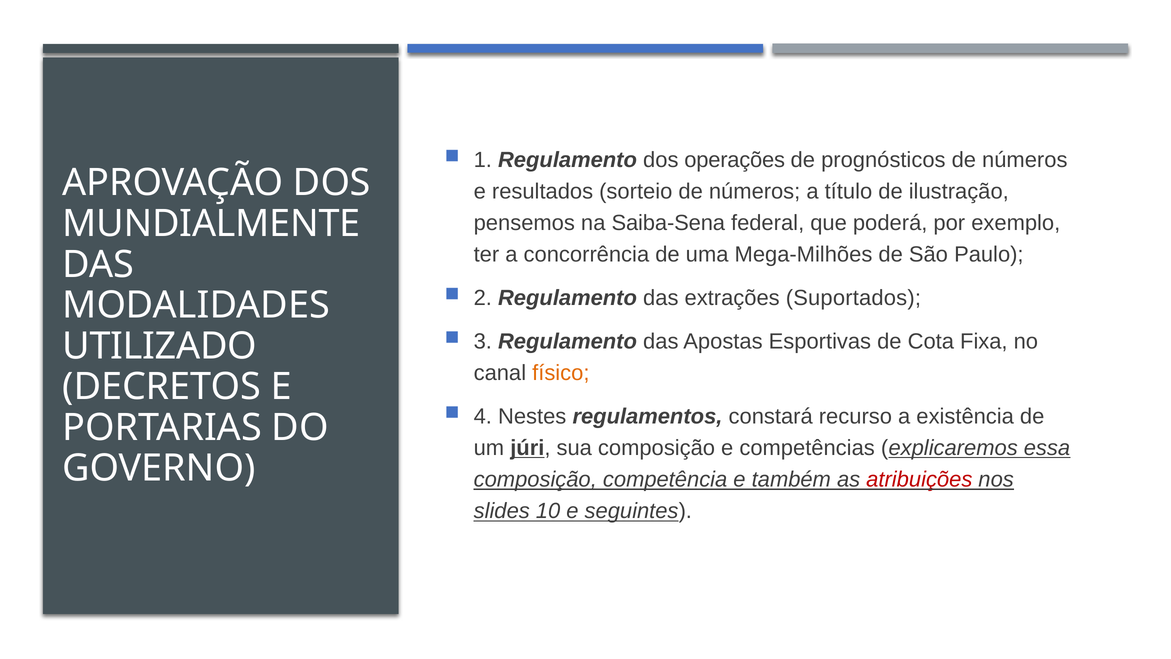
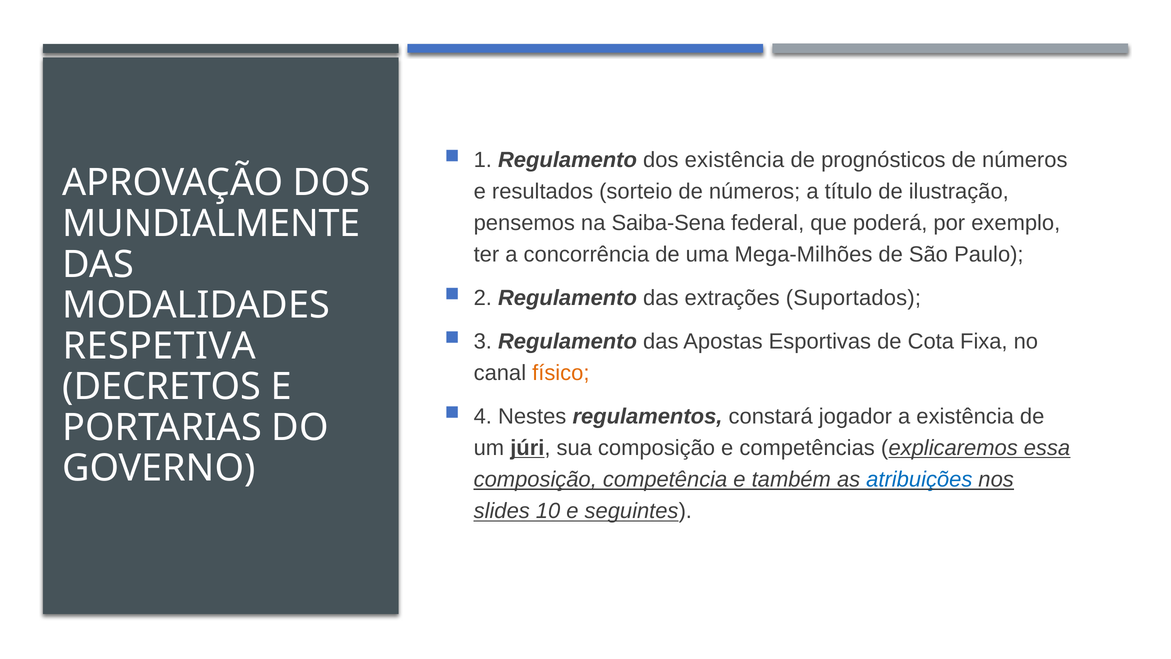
dos operações: operações -> existência
UTILIZADO: UTILIZADO -> RESPETIVA
recurso: recurso -> jogador
atribuições colour: red -> blue
